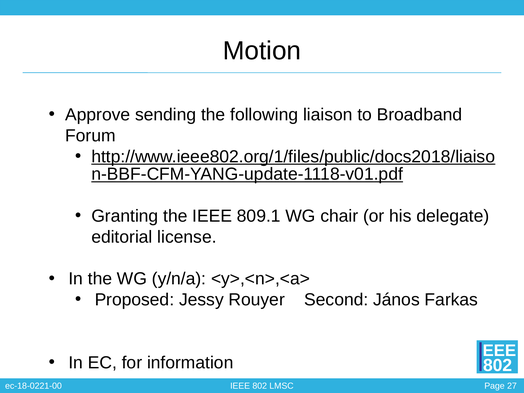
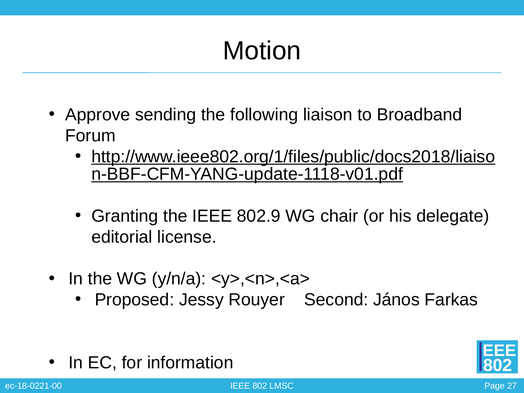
809.1: 809.1 -> 802.9
